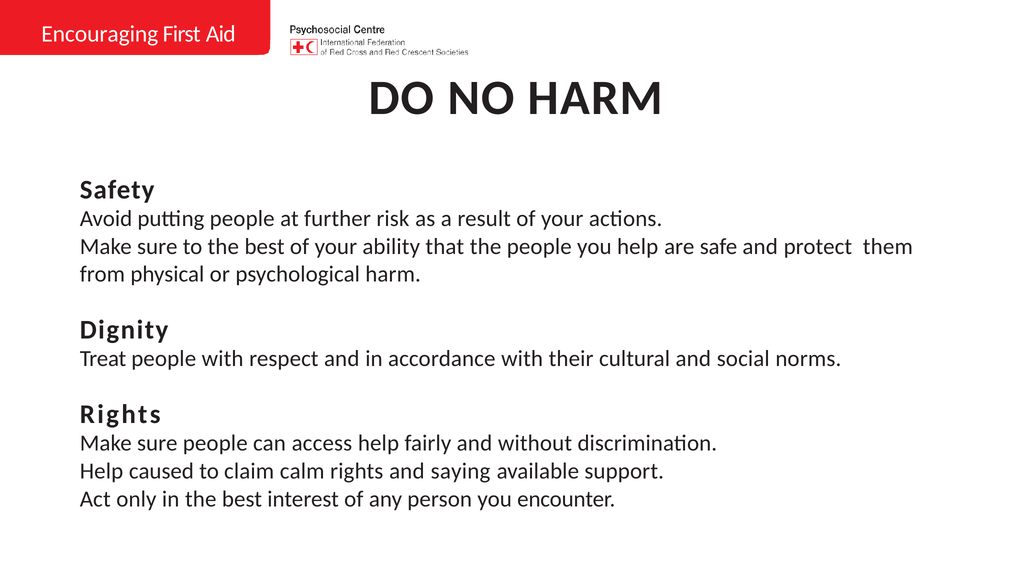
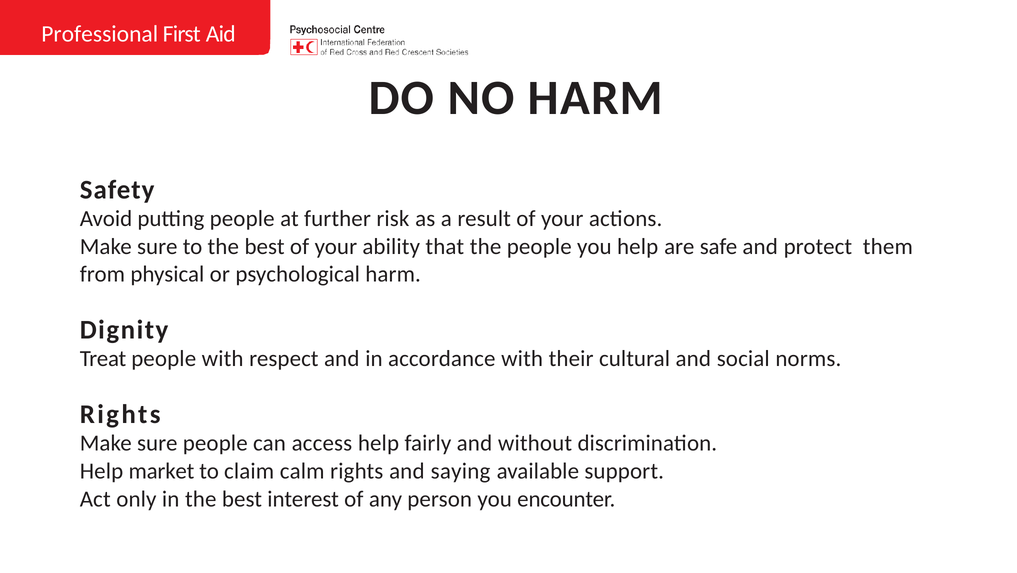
Encouraging: Encouraging -> Professional
caused: caused -> market
